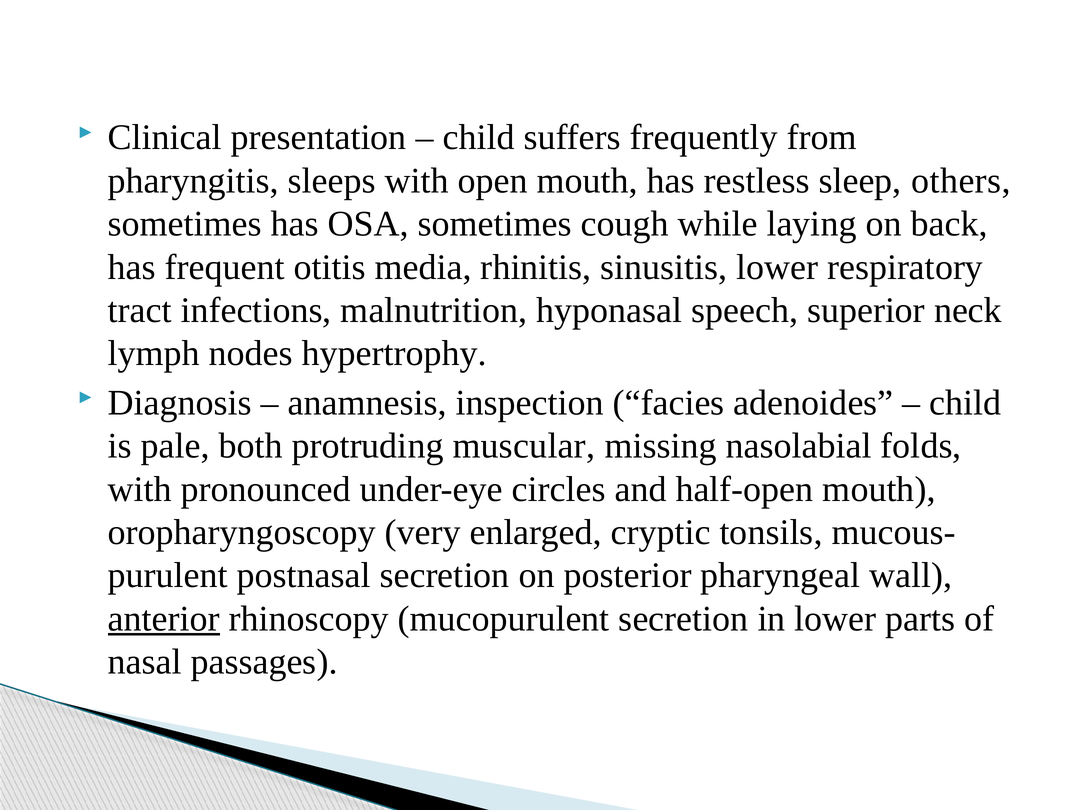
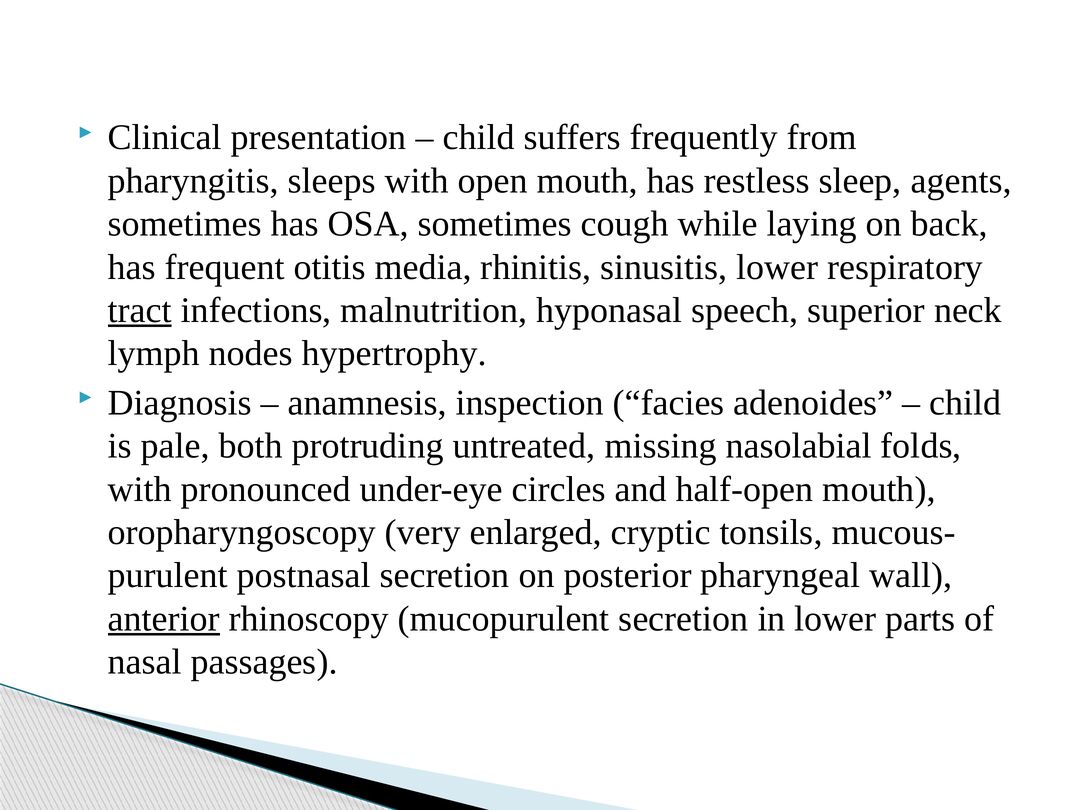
others: others -> agents
tract underline: none -> present
muscular: muscular -> untreated
